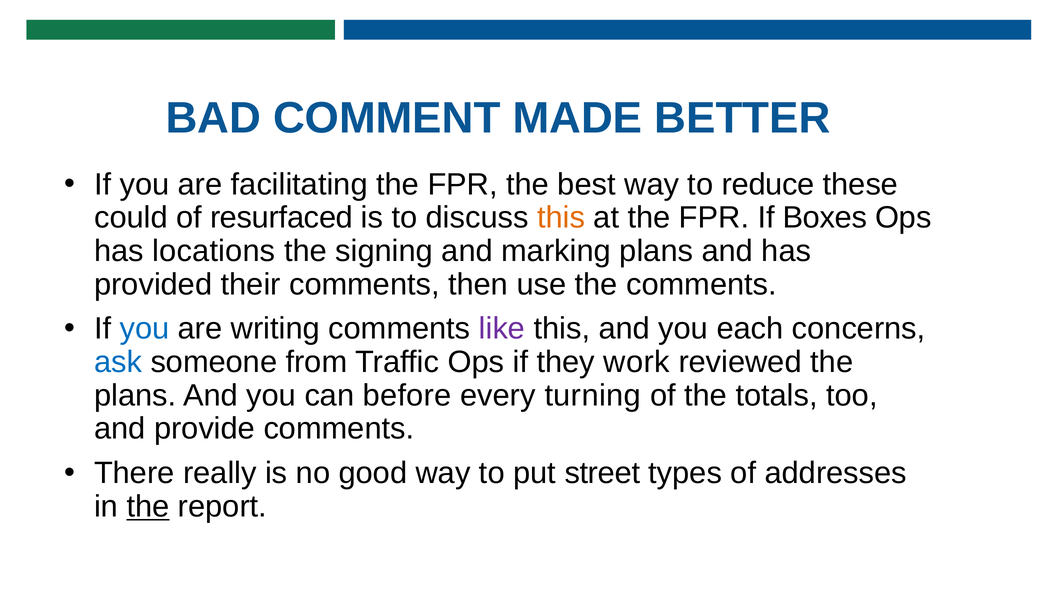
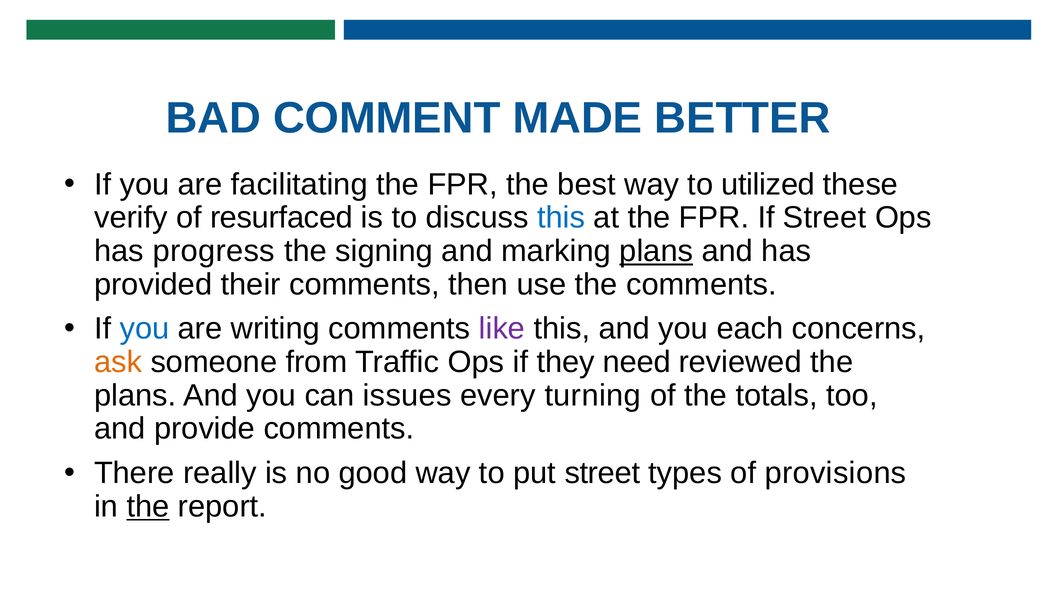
reduce: reduce -> utilized
could: could -> verify
this at (561, 218) colour: orange -> blue
If Boxes: Boxes -> Street
locations: locations -> progress
plans at (656, 251) underline: none -> present
ask colour: blue -> orange
work: work -> need
before: before -> issues
addresses: addresses -> provisions
